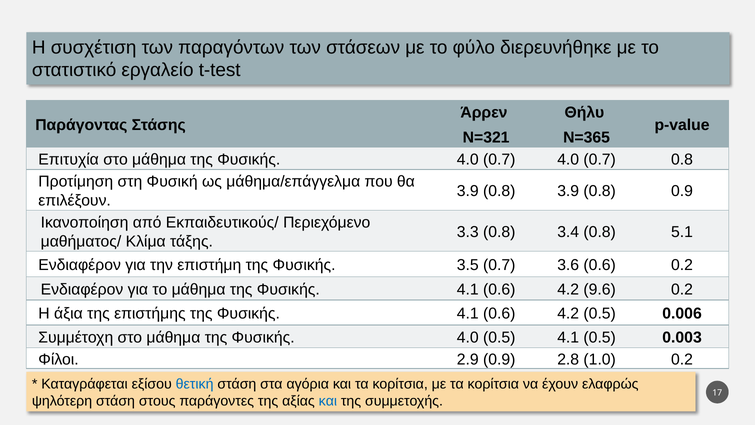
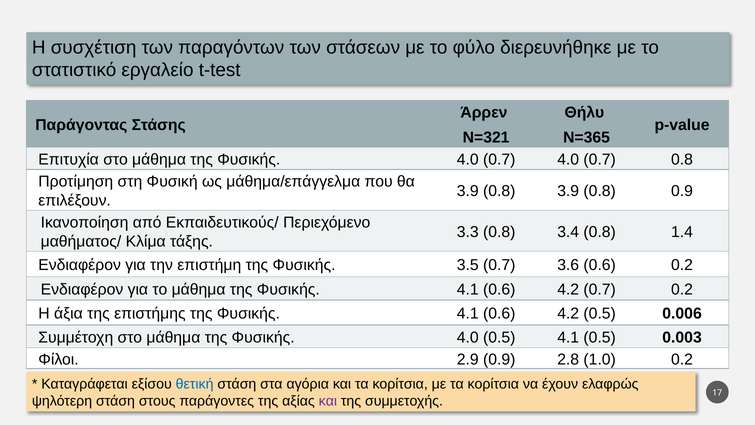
5.1: 5.1 -> 1.4
4.2 9.6: 9.6 -> 0.7
και at (328, 401) colour: blue -> purple
